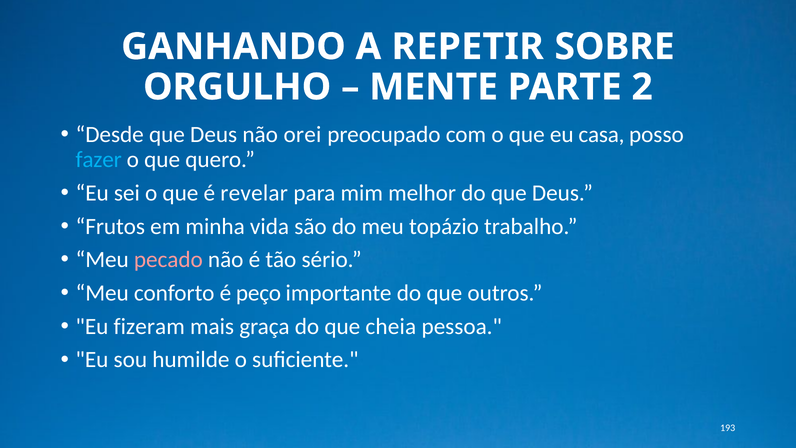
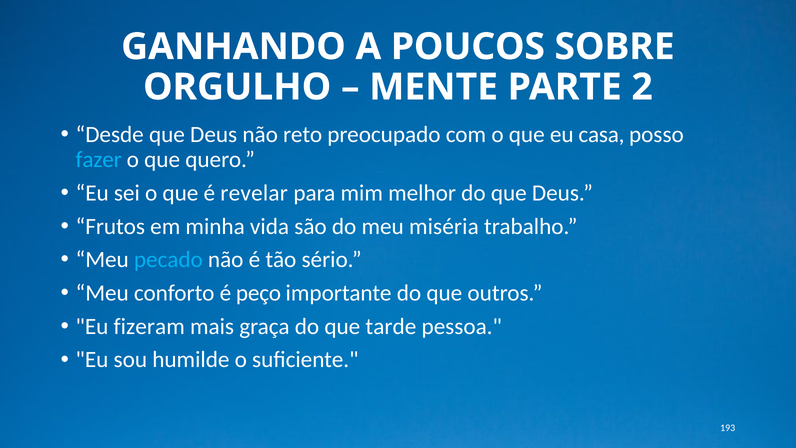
REPETIR: REPETIR -> POUCOS
orei: orei -> reto
topázio: topázio -> miséria
pecado colour: pink -> light blue
cheia: cheia -> tarde
